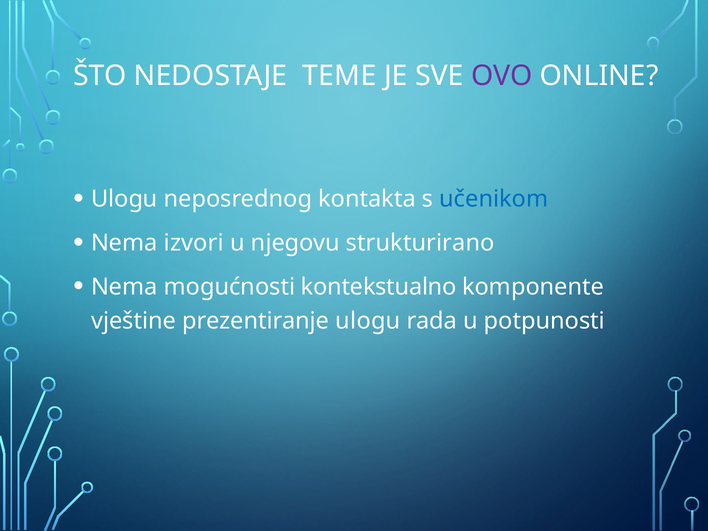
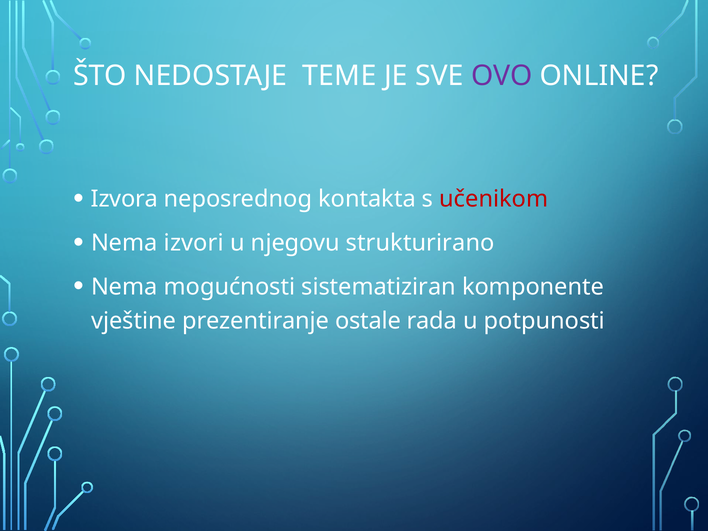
Ulogu at (124, 199): Ulogu -> Izvora
učenikom colour: blue -> red
kontekstualno: kontekstualno -> sistematiziran
prezentiranje ulogu: ulogu -> ostale
